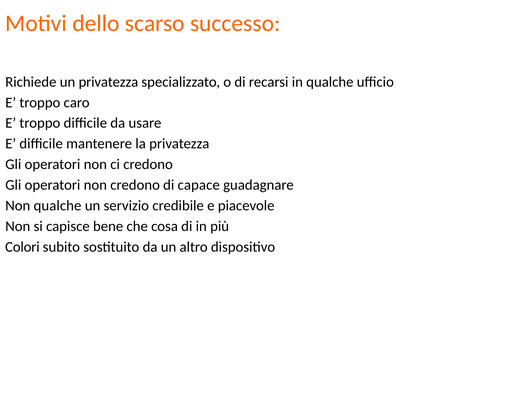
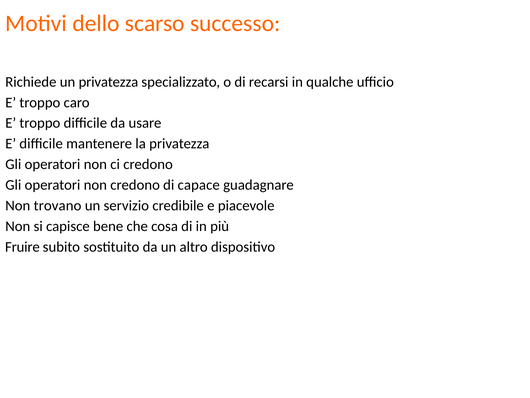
Non qualche: qualche -> trovano
Colori: Colori -> Fruire
